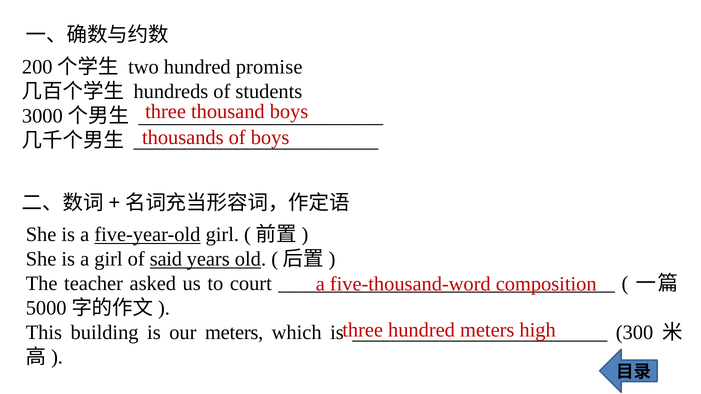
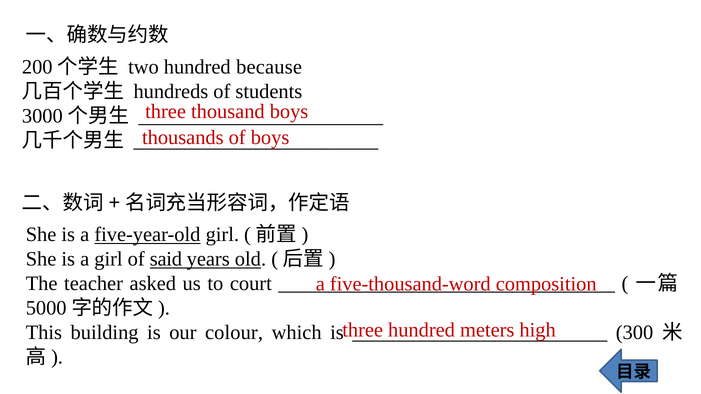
promise: promise -> because
our meters: meters -> colour
